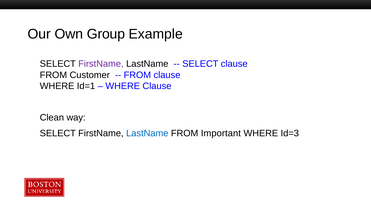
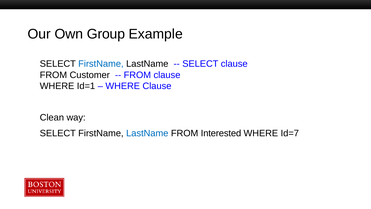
FirstName at (101, 64) colour: purple -> blue
Important: Important -> Interested
Id=3: Id=3 -> Id=7
